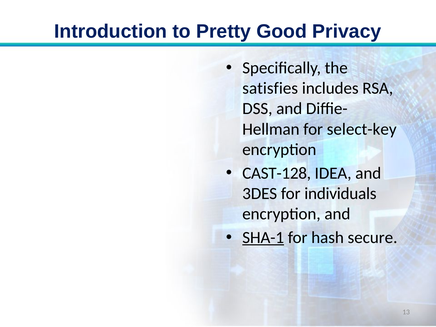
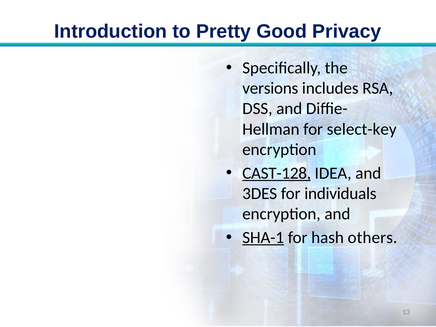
satisfies: satisfies -> versions
CAST-128 underline: none -> present
secure: secure -> others
